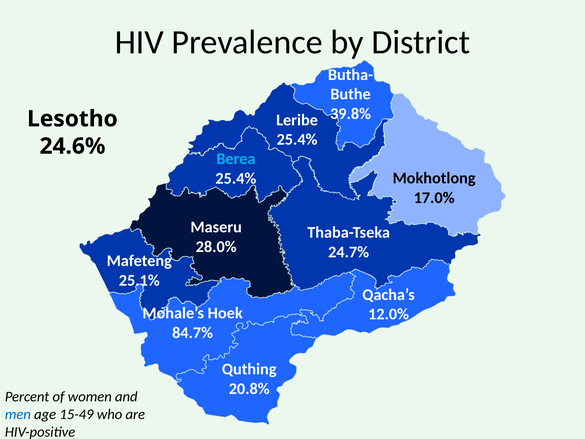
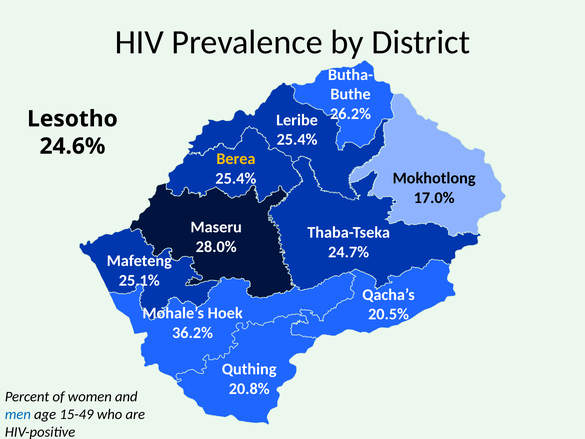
39.8%: 39.8% -> 26.2%
Berea colour: light blue -> yellow
12.0%: 12.0% -> 20.5%
84.7%: 84.7% -> 36.2%
